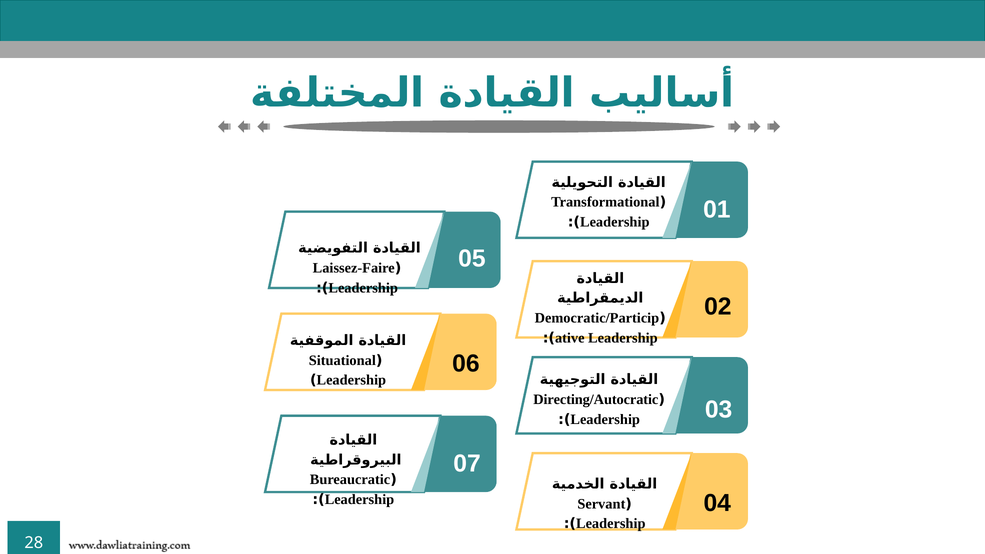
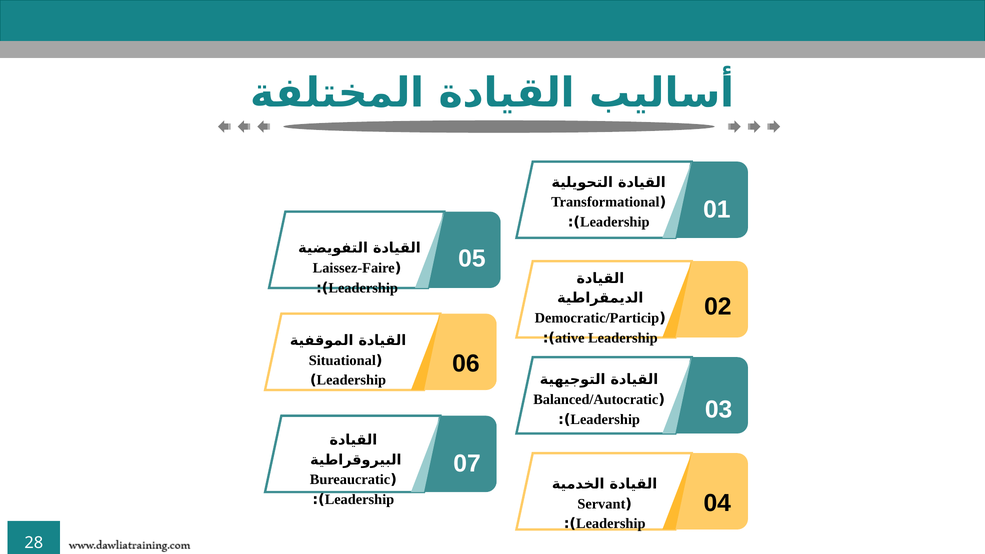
Directing/Autocratic: Directing/Autocratic -> Balanced/Autocratic
